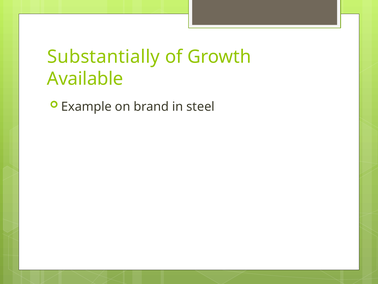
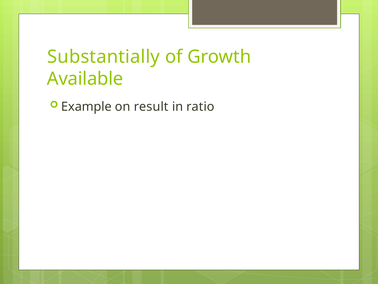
brand: brand -> result
steel: steel -> ratio
